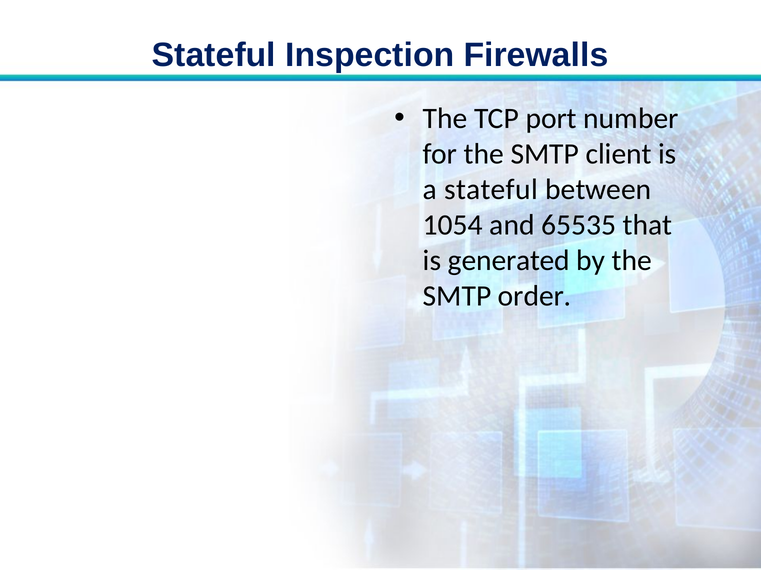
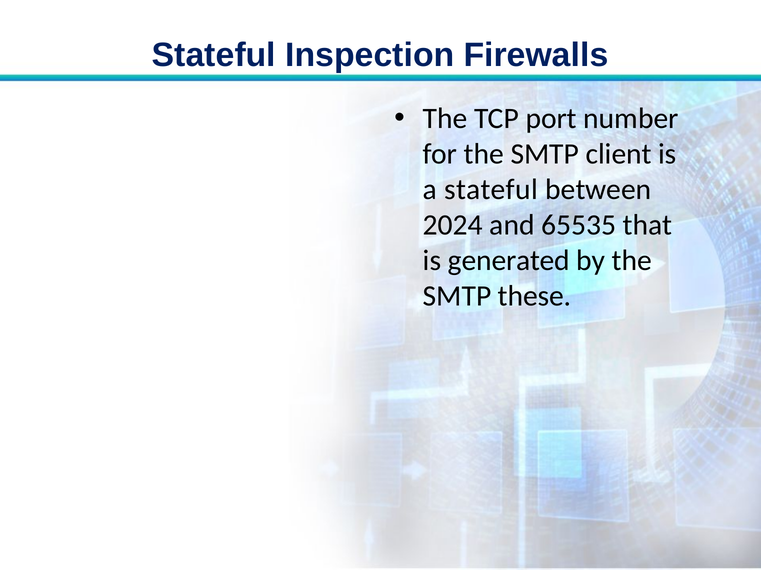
1054: 1054 -> 2024
order: order -> these
